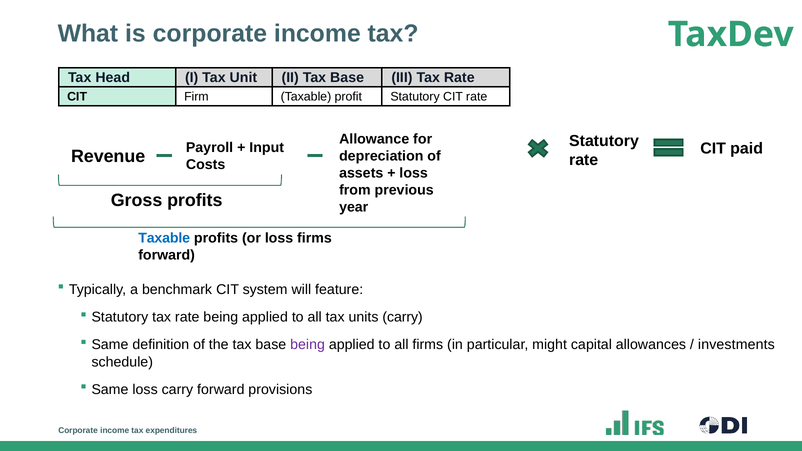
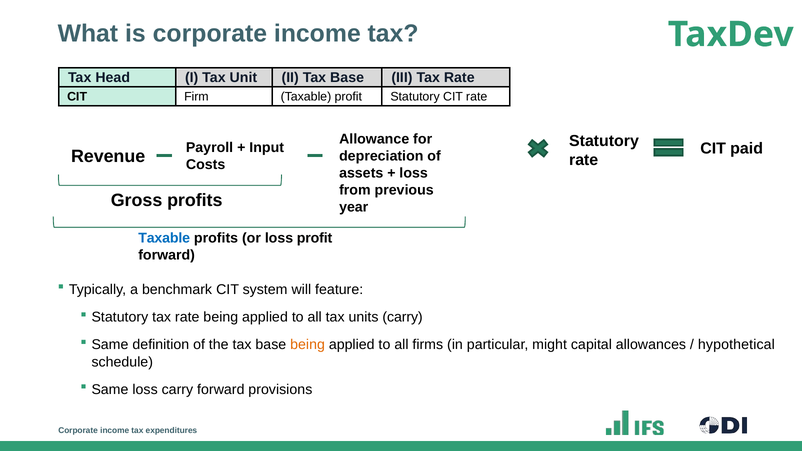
loss firms: firms -> profit
being at (308, 345) colour: purple -> orange
investments: investments -> hypothetical
